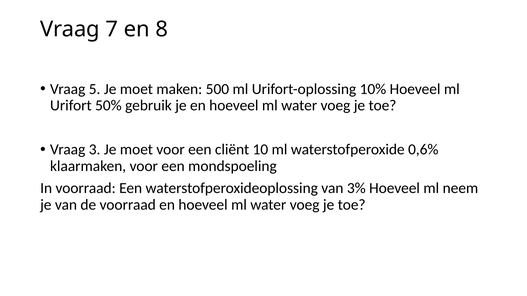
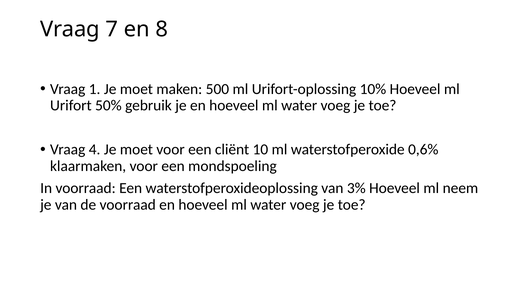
5: 5 -> 1
3: 3 -> 4
